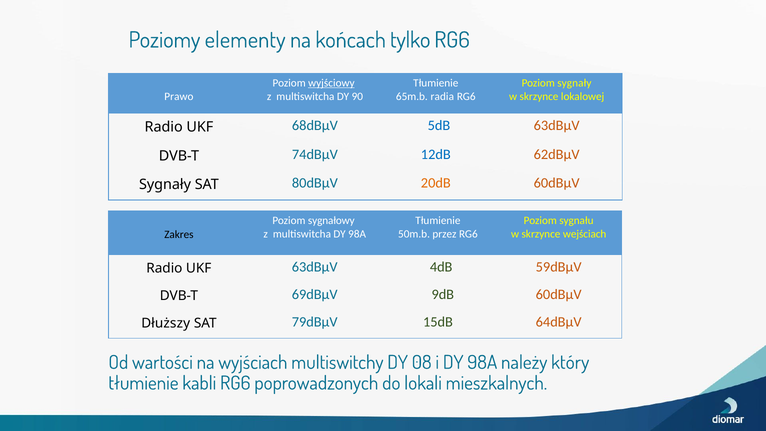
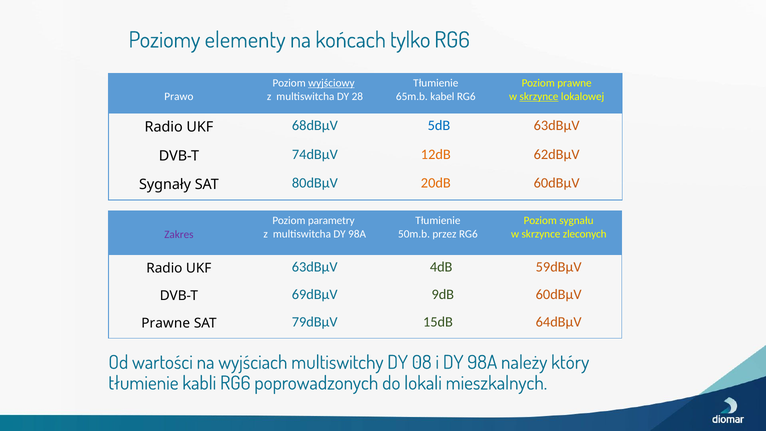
Poziom sygnały: sygnały -> prawne
90: 90 -> 28
radia: radia -> kabel
skrzynce at (539, 97) underline: none -> present
12dB colour: blue -> orange
sygnałowy: sygnałowy -> parametry
wejściach: wejściach -> zleconych
Zakres colour: black -> purple
Dłuższy at (166, 323): Dłuższy -> Prawne
